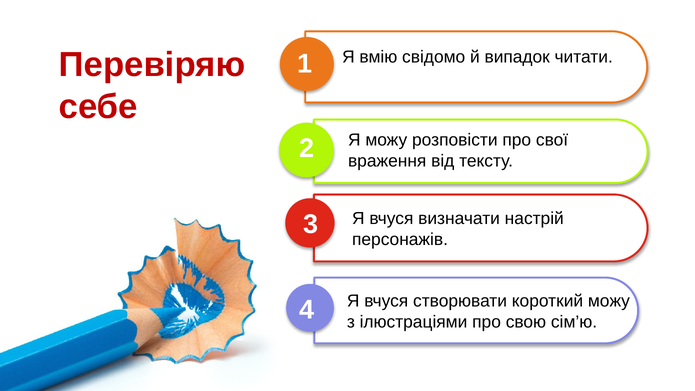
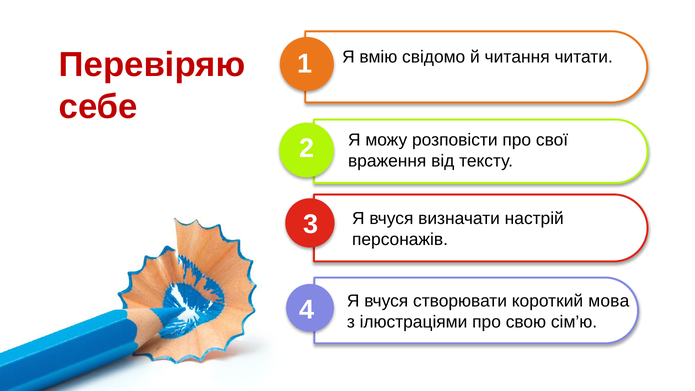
випадок: випадок -> читання
короткий можу: можу -> мова
